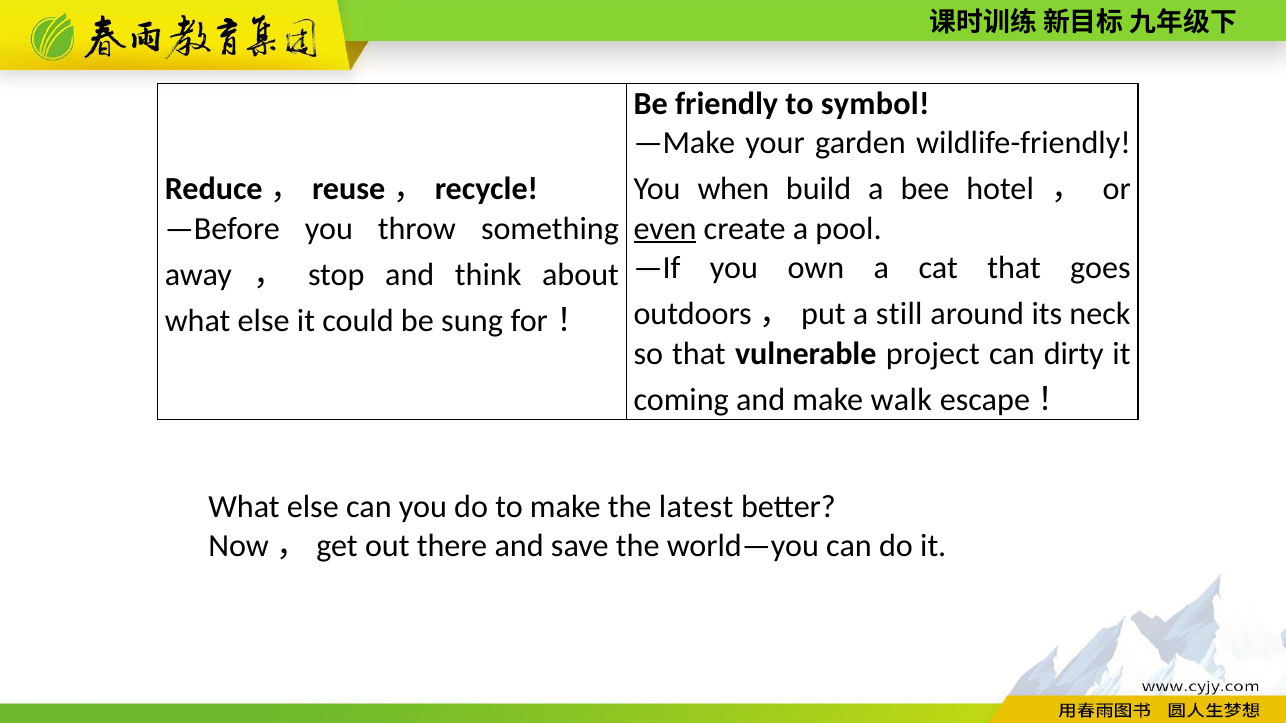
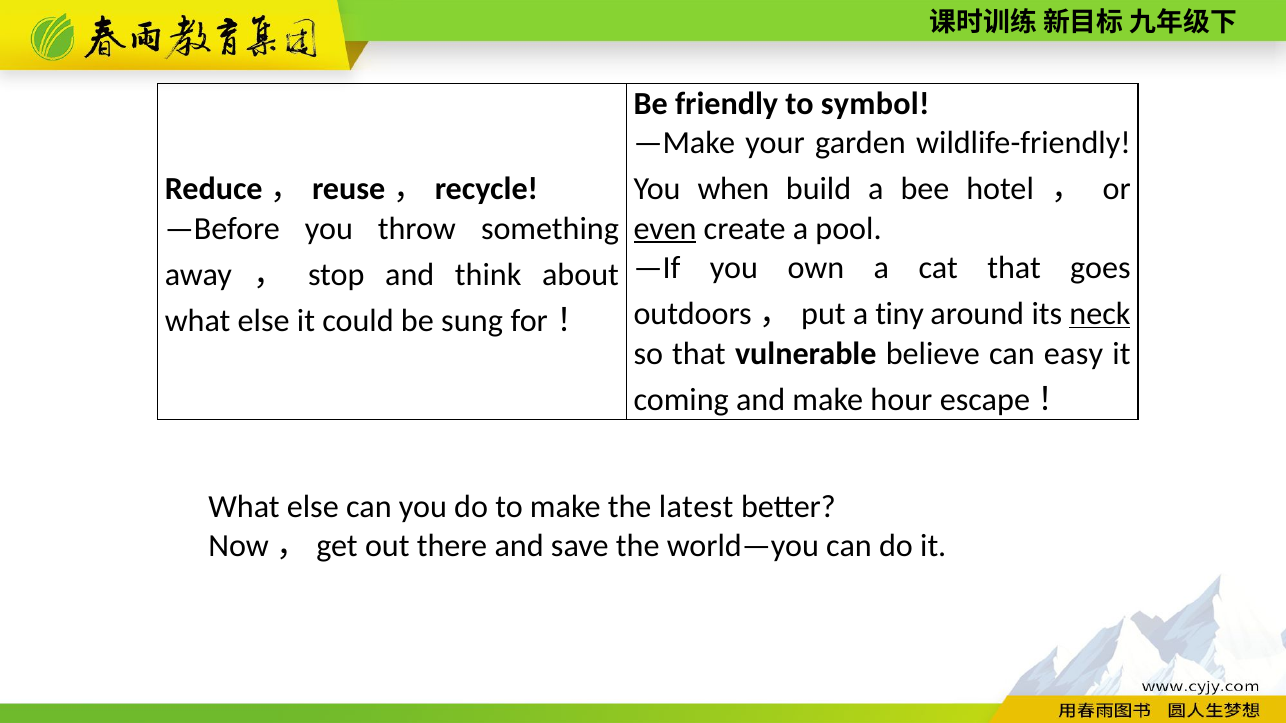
still: still -> tiny
neck underline: none -> present
project: project -> believe
dirty: dirty -> easy
walk: walk -> hour
